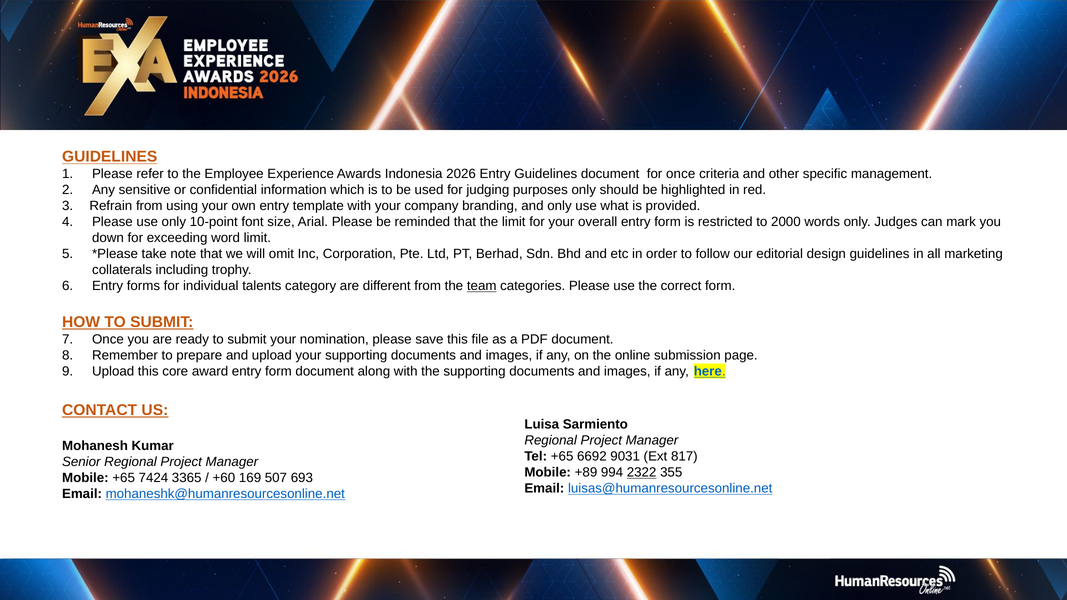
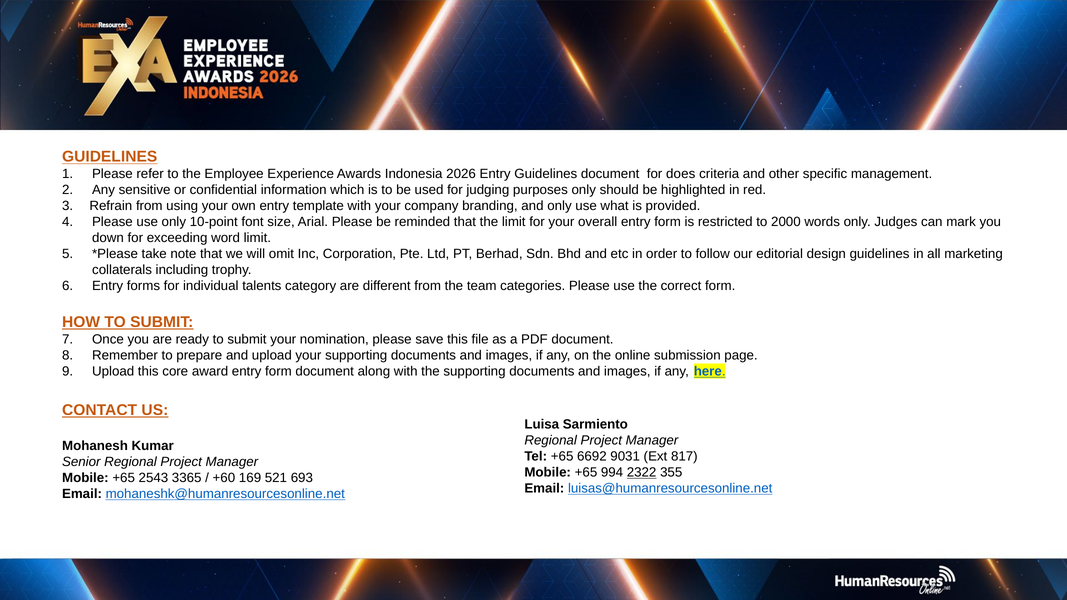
for once: once -> does
team underline: present -> none
+89 at (586, 473): +89 -> +65
7424: 7424 -> 2543
507: 507 -> 521
